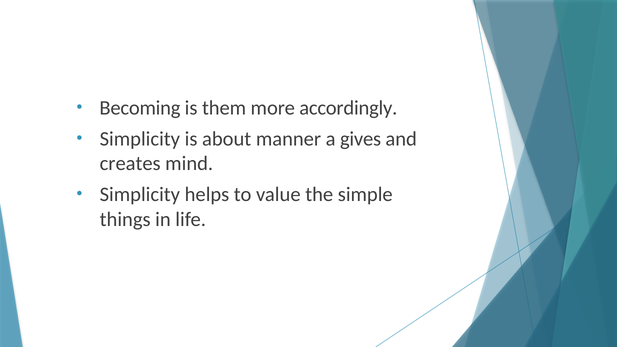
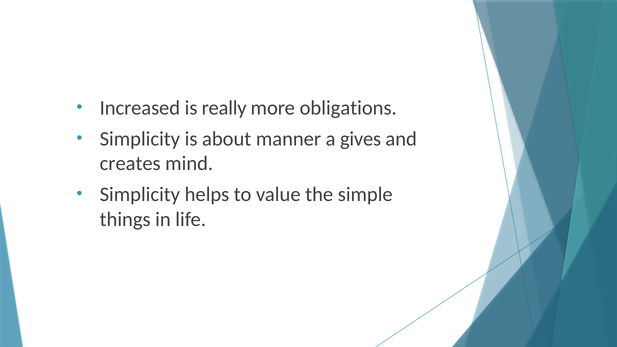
Becoming: Becoming -> Increased
them: them -> really
accordingly: accordingly -> obligations
